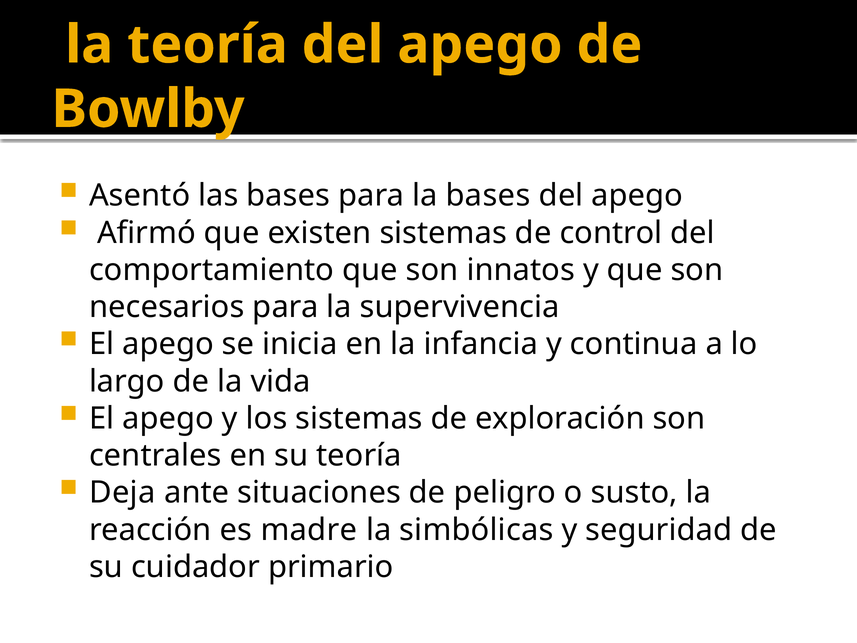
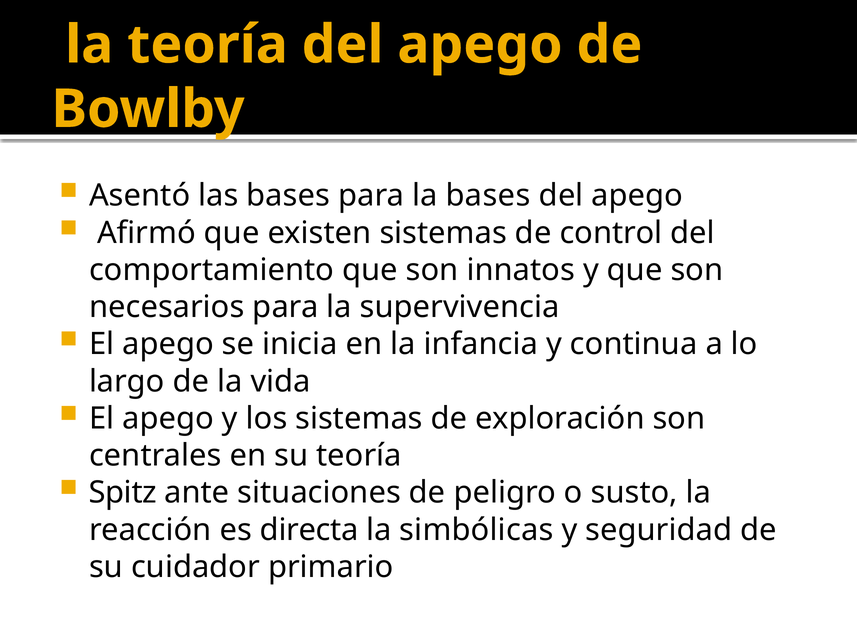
Deja: Deja -> Spitz
madre: madre -> directa
